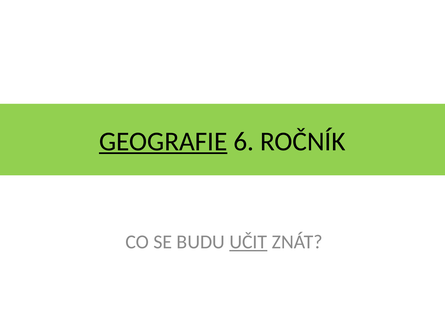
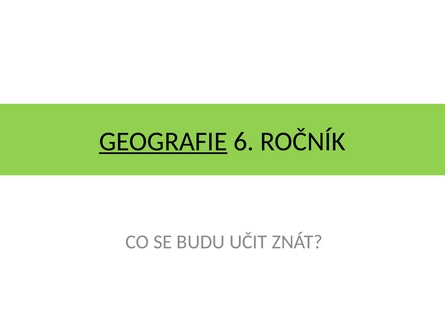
UČIT underline: present -> none
